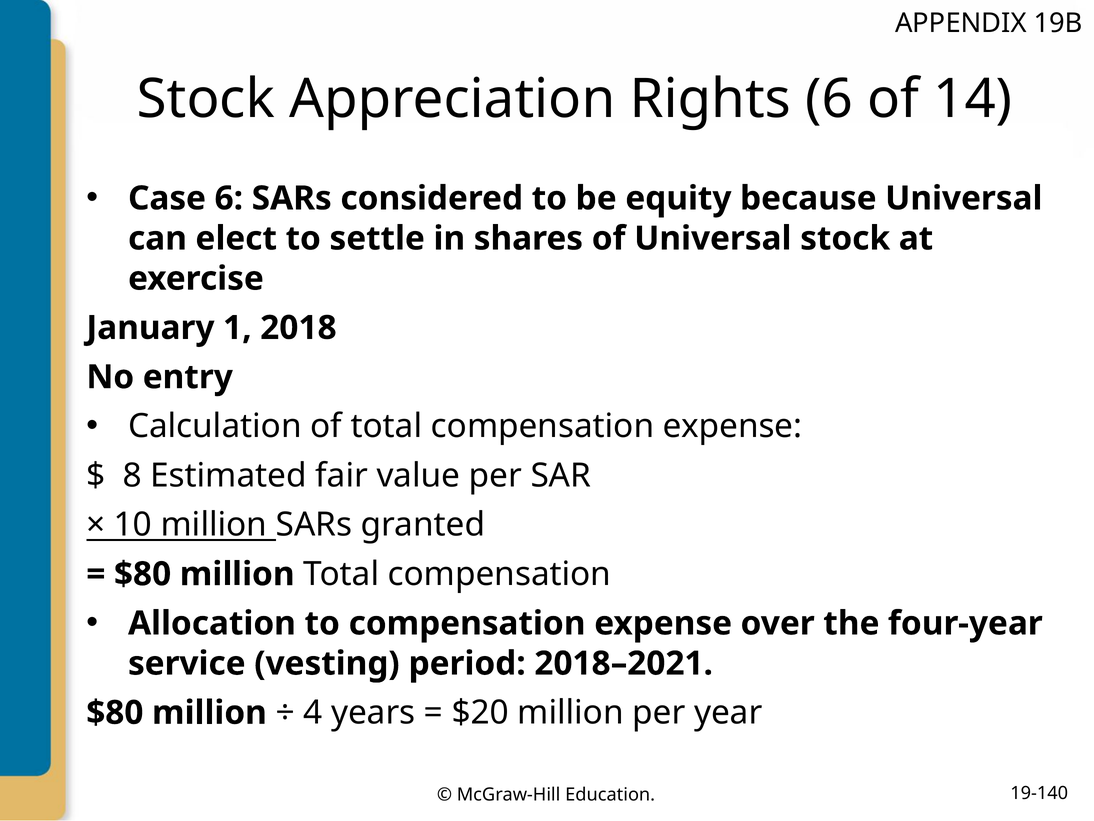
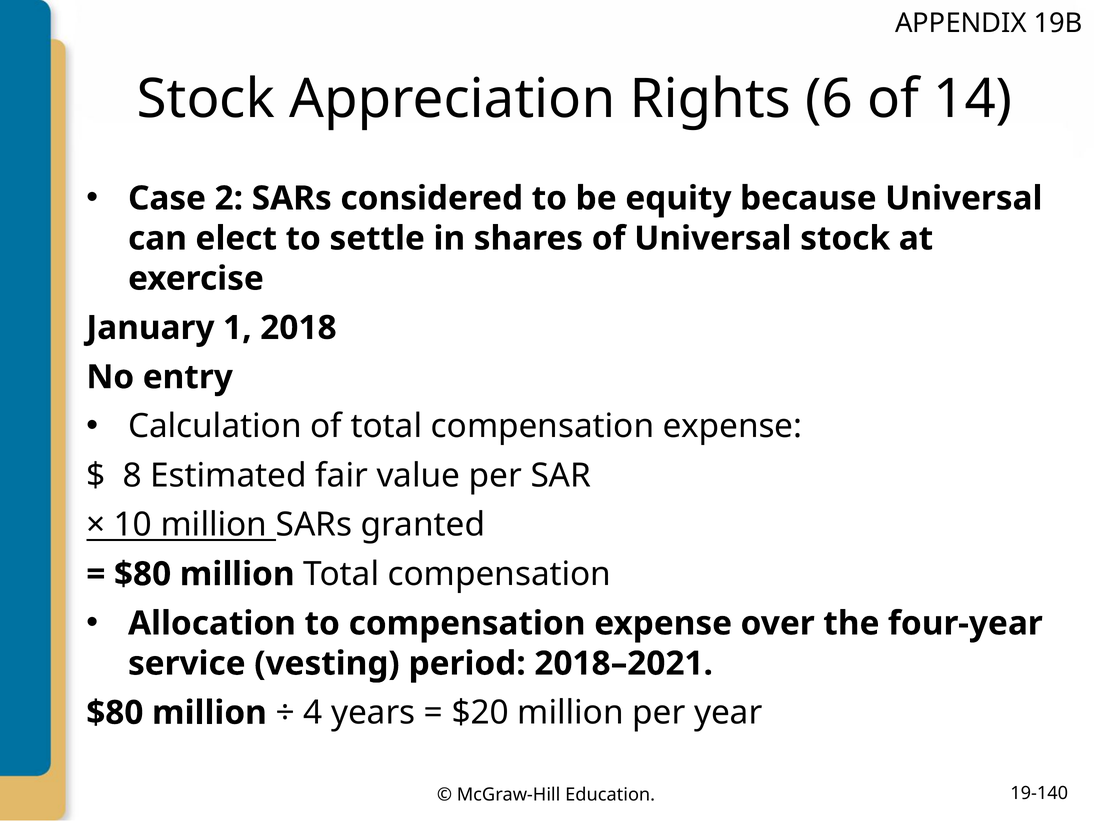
Case 6: 6 -> 2
